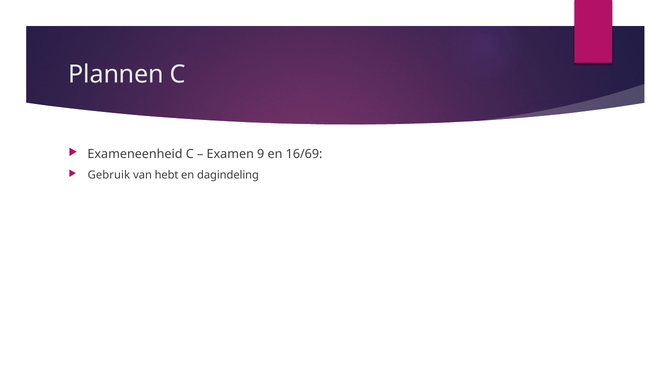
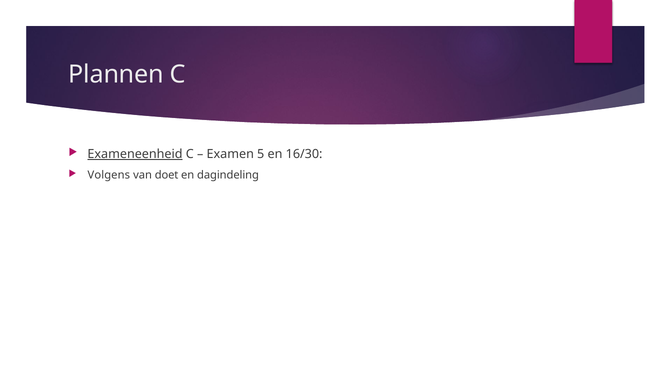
Exameneenheid underline: none -> present
9: 9 -> 5
16/69: 16/69 -> 16/30
Gebruik: Gebruik -> Volgens
hebt: hebt -> doet
